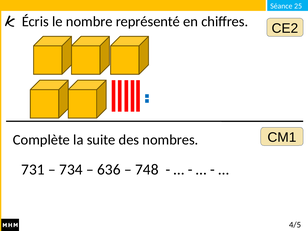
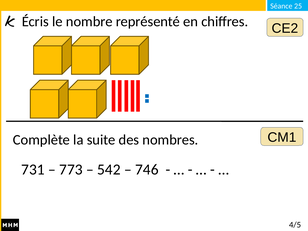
734: 734 -> 773
636: 636 -> 542
748: 748 -> 746
